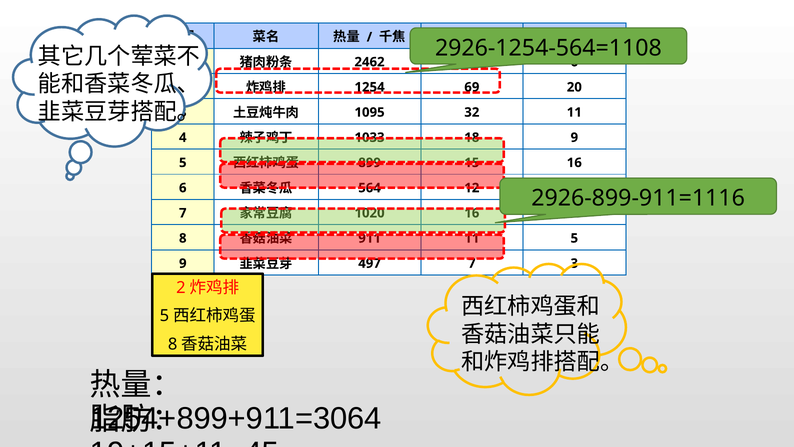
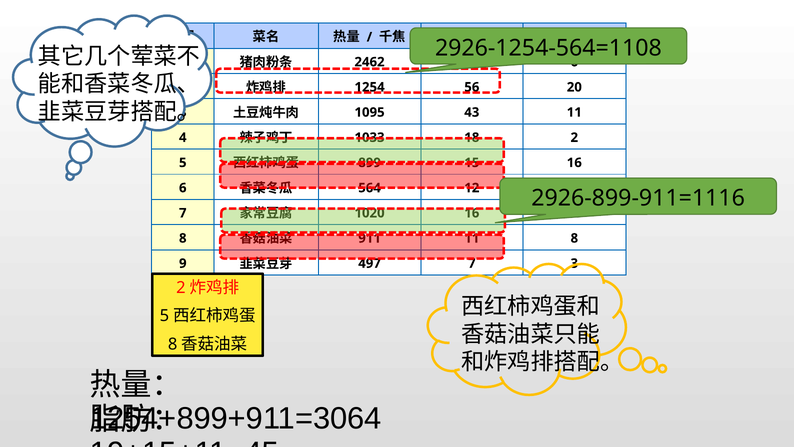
69: 69 -> 56
32: 32 -> 43
9 at (574, 137): 9 -> 2
5 at (574, 238): 5 -> 8
